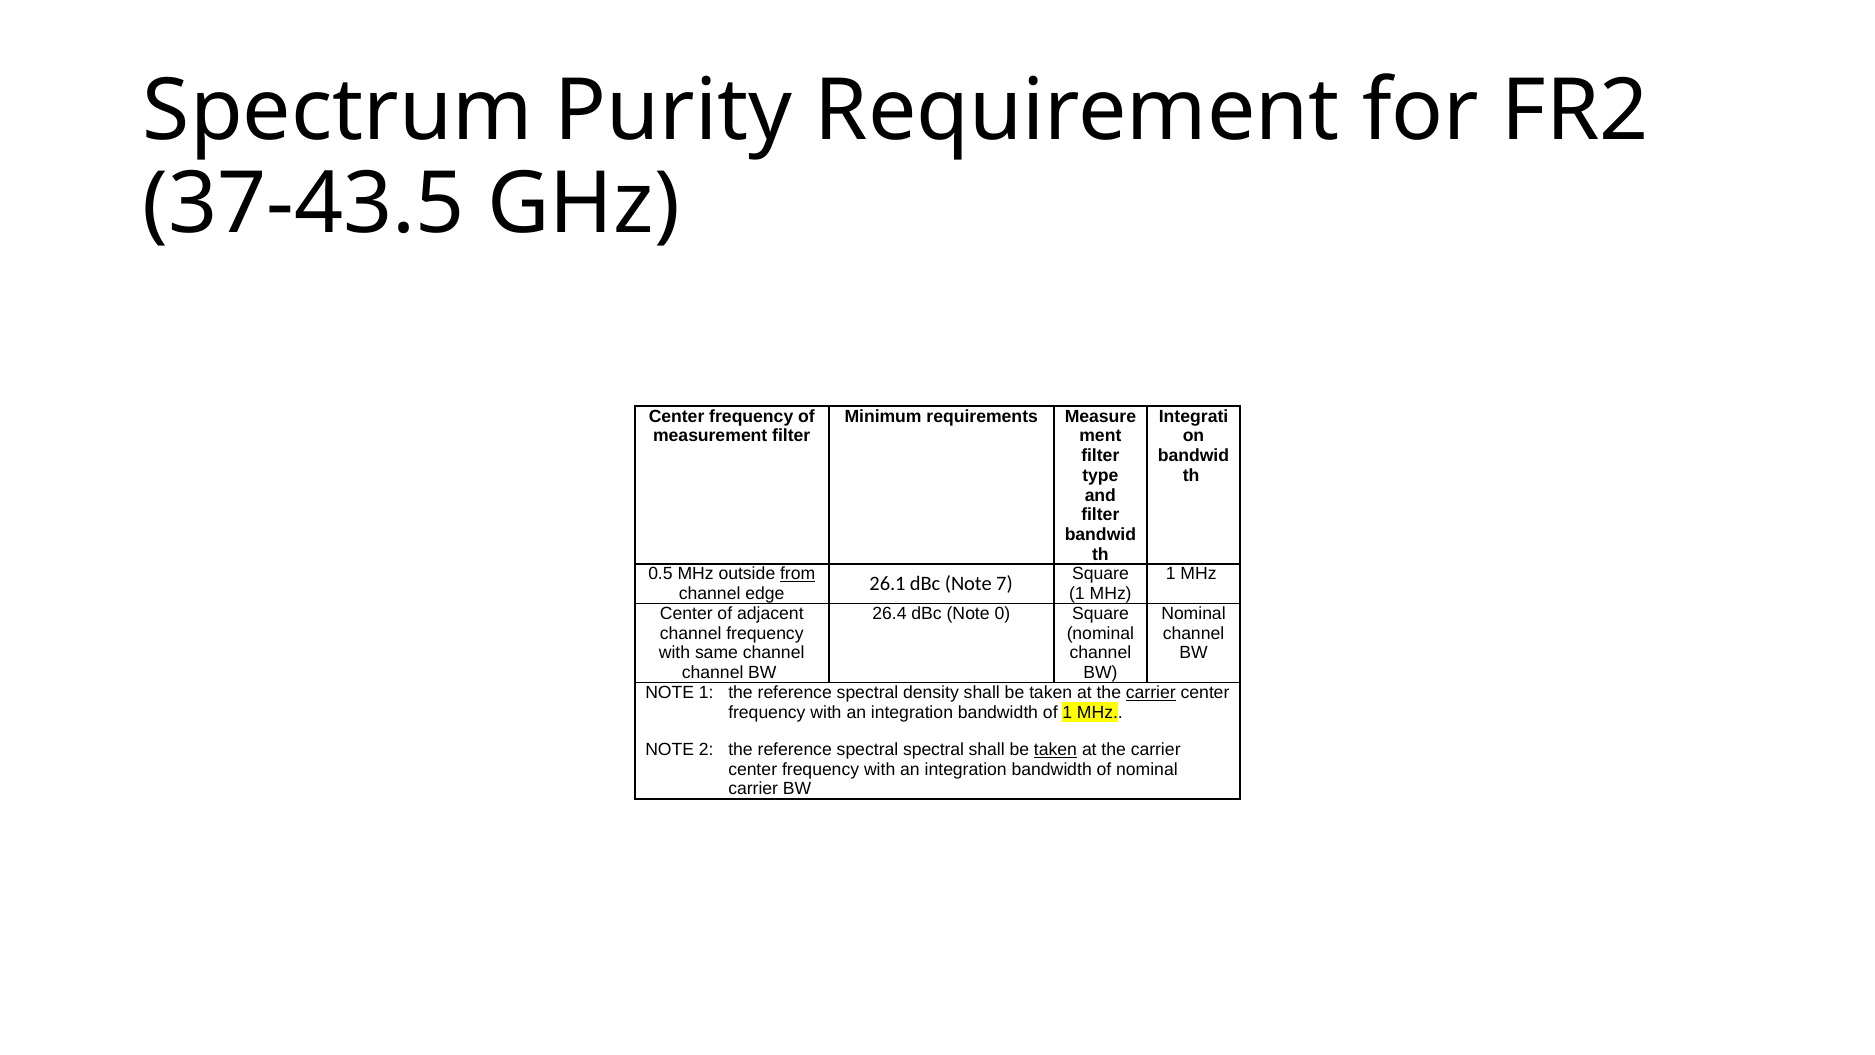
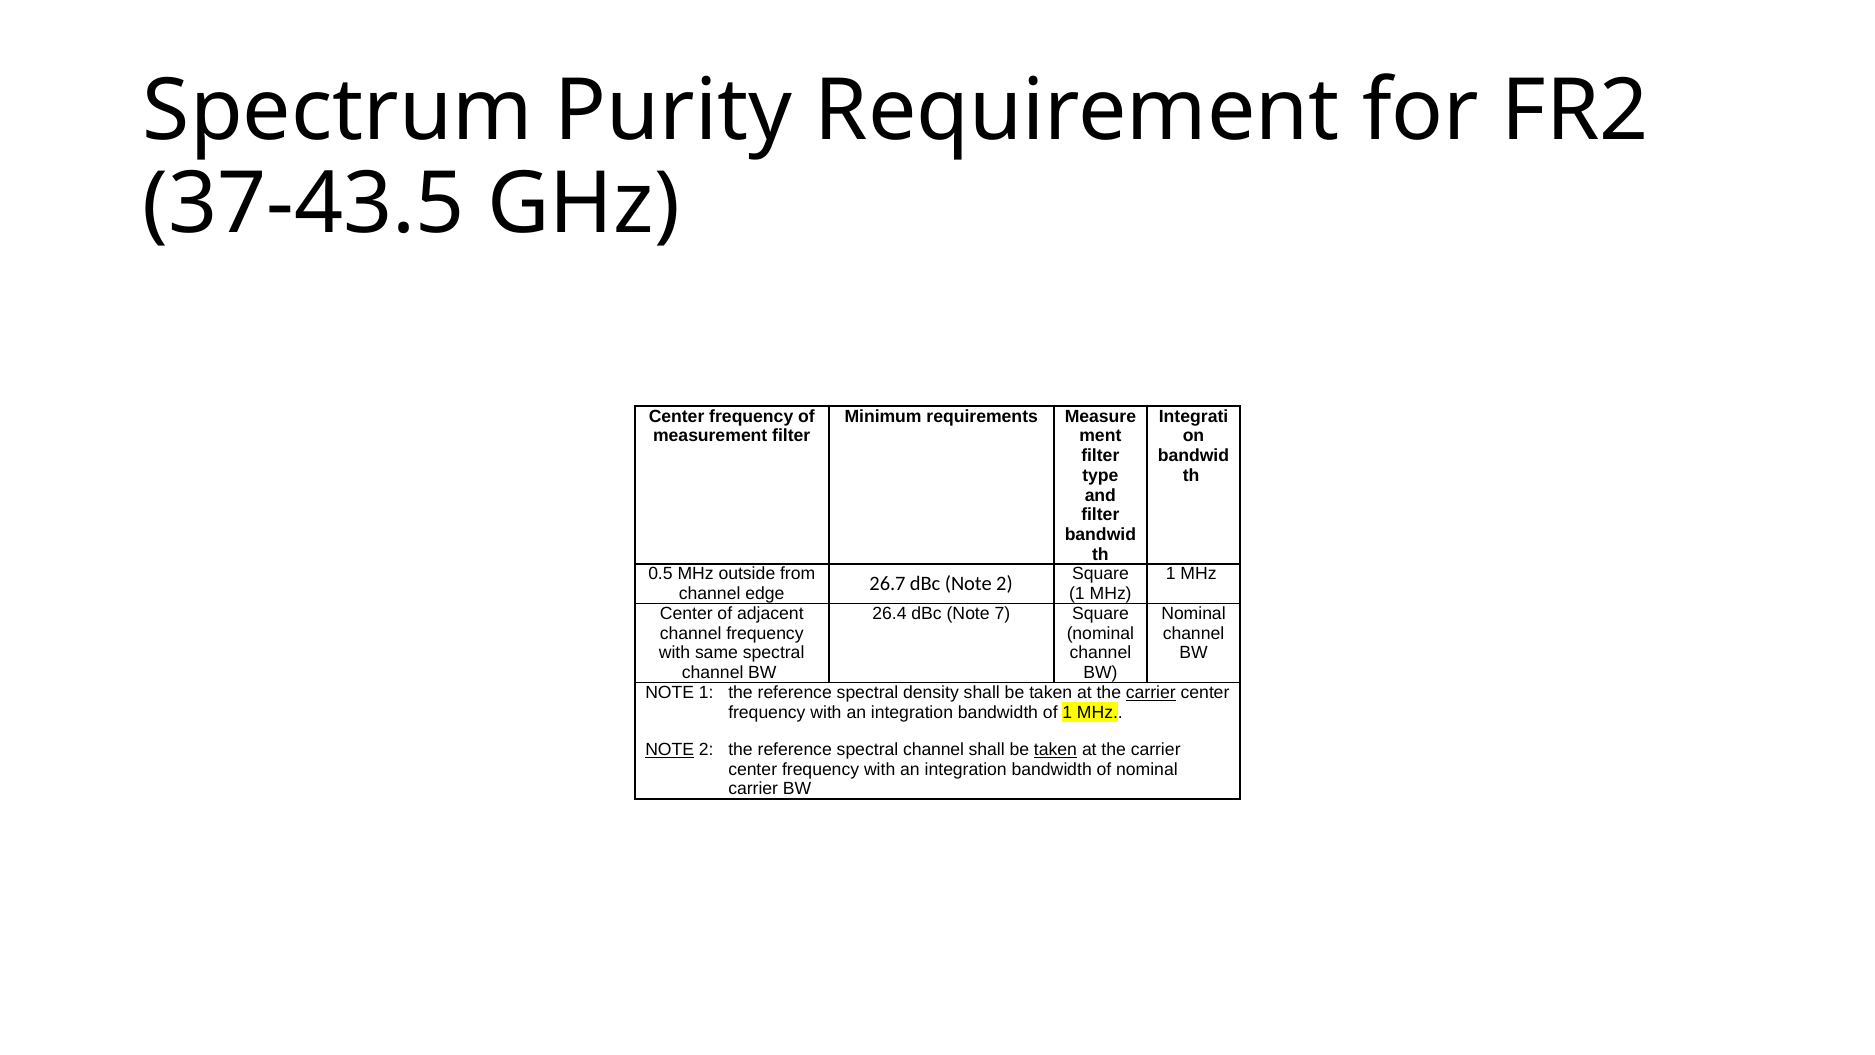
from underline: present -> none
26.1: 26.1 -> 26.7
dBc Note 7: 7 -> 2
0: 0 -> 7
same channel: channel -> spectral
NOTE at (670, 749) underline: none -> present
reference spectral spectral: spectral -> channel
